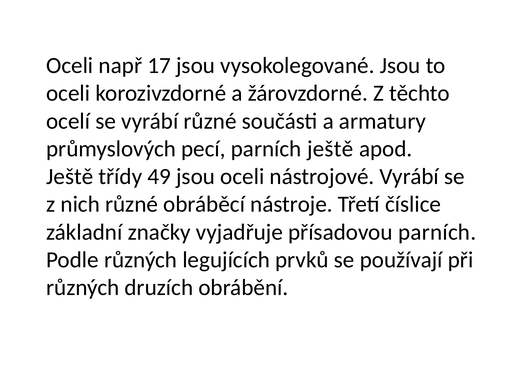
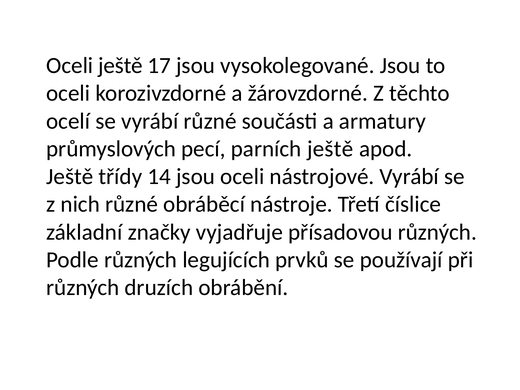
Oceli např: např -> ještě
49: 49 -> 14
přísadovou parních: parních -> různých
